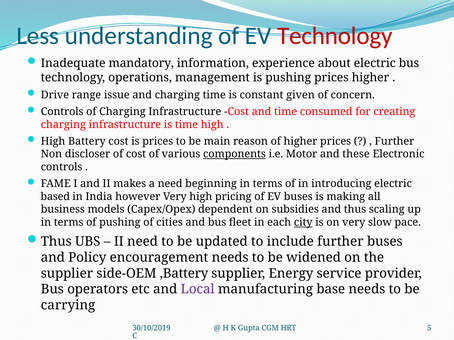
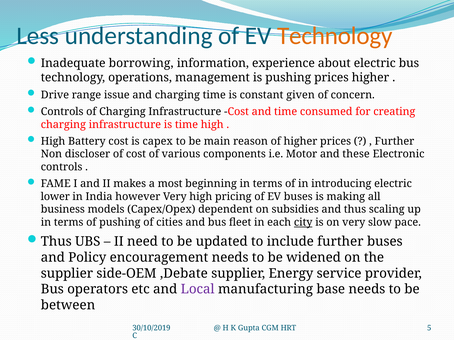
Technology at (335, 36) colour: red -> orange
mandatory: mandatory -> borrowing
is prices: prices -> capex
components underline: present -> none
a need: need -> most
based: based -> lower
,Battery: ,Battery -> ,Debate
carrying: carrying -> between
